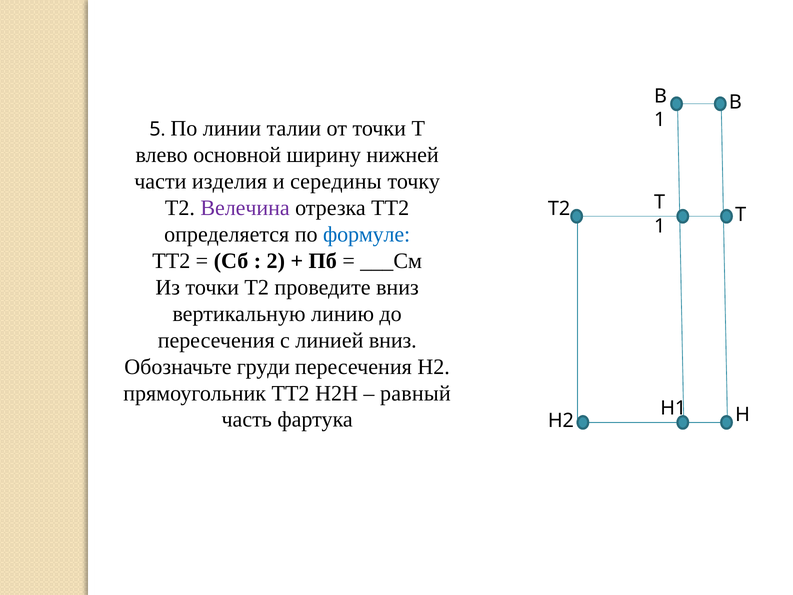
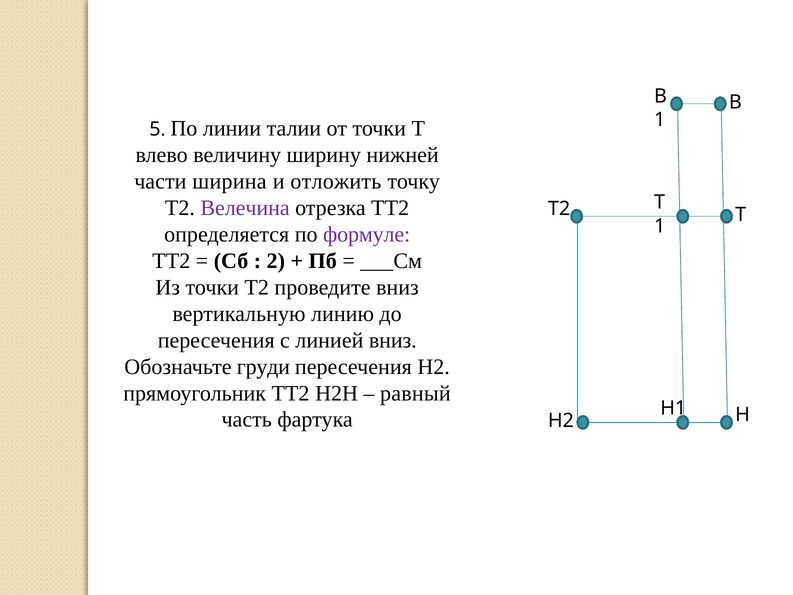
основной: основной -> величину
изделия: изделия -> ширина
середины: середины -> отложить
формуле colour: blue -> purple
